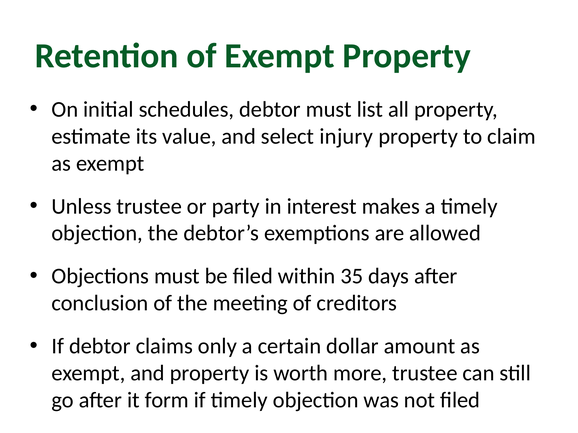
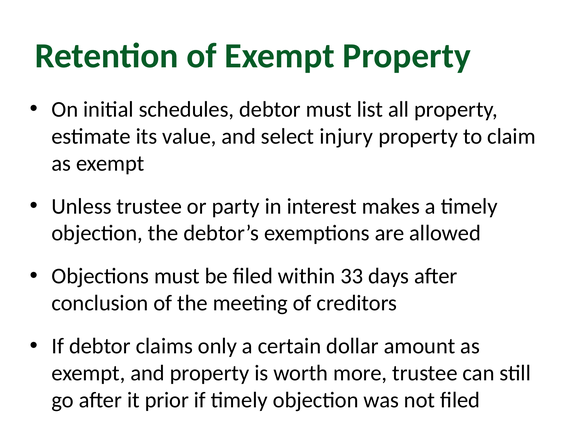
35: 35 -> 33
form: form -> prior
